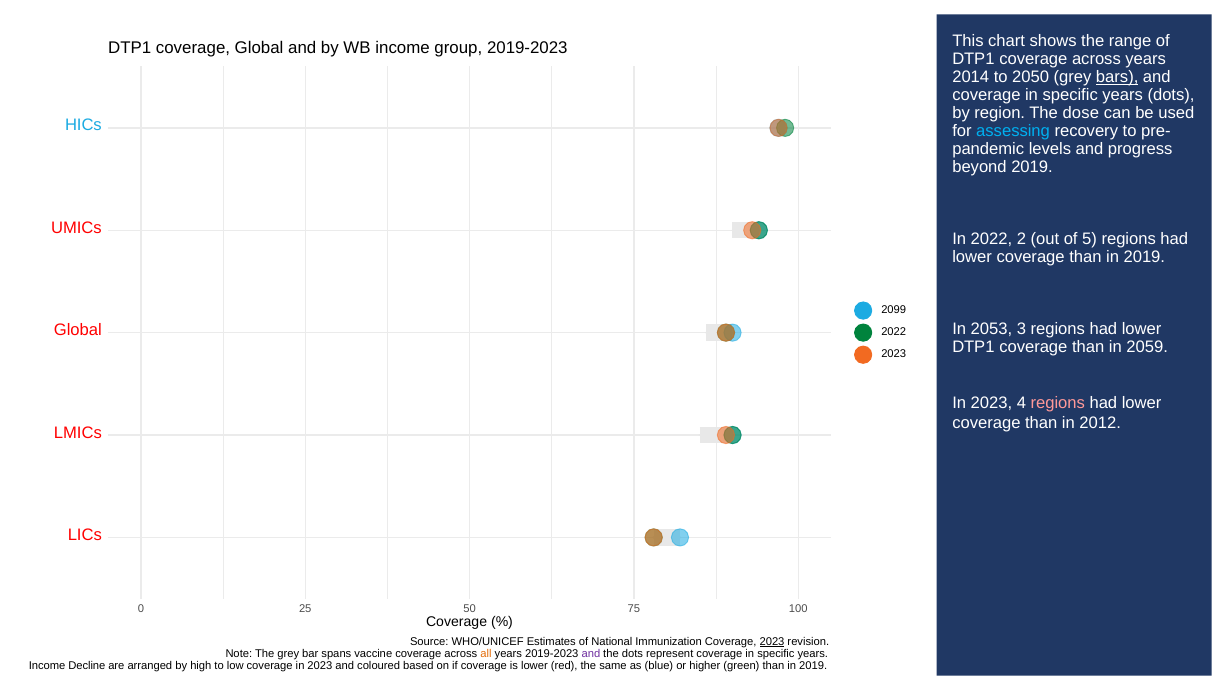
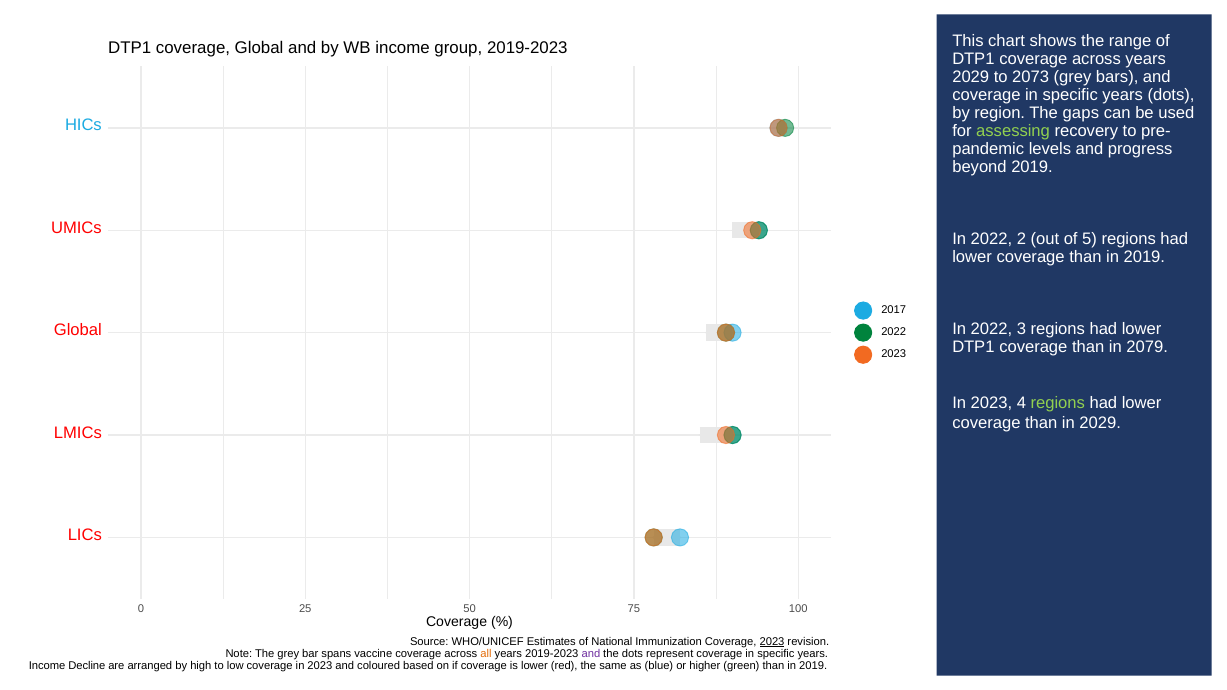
2014 at (971, 77): 2014 -> 2029
2050: 2050 -> 2073
bars underline: present -> none
dose: dose -> gaps
assessing colour: light blue -> light green
2099: 2099 -> 2017
2053 at (991, 329): 2053 -> 2022
2059: 2059 -> 2079
regions at (1058, 403) colour: pink -> light green
in 2012: 2012 -> 2029
